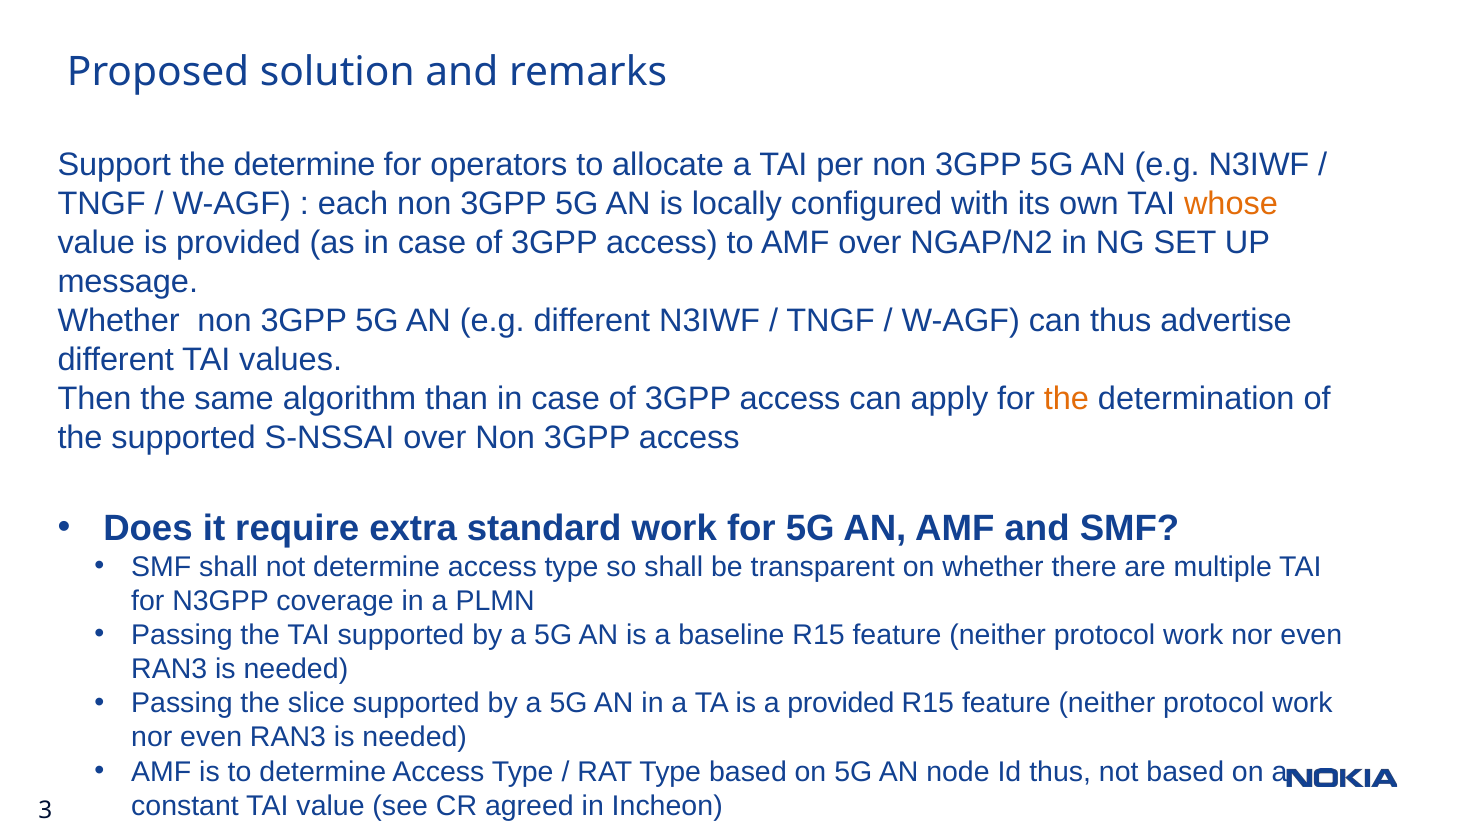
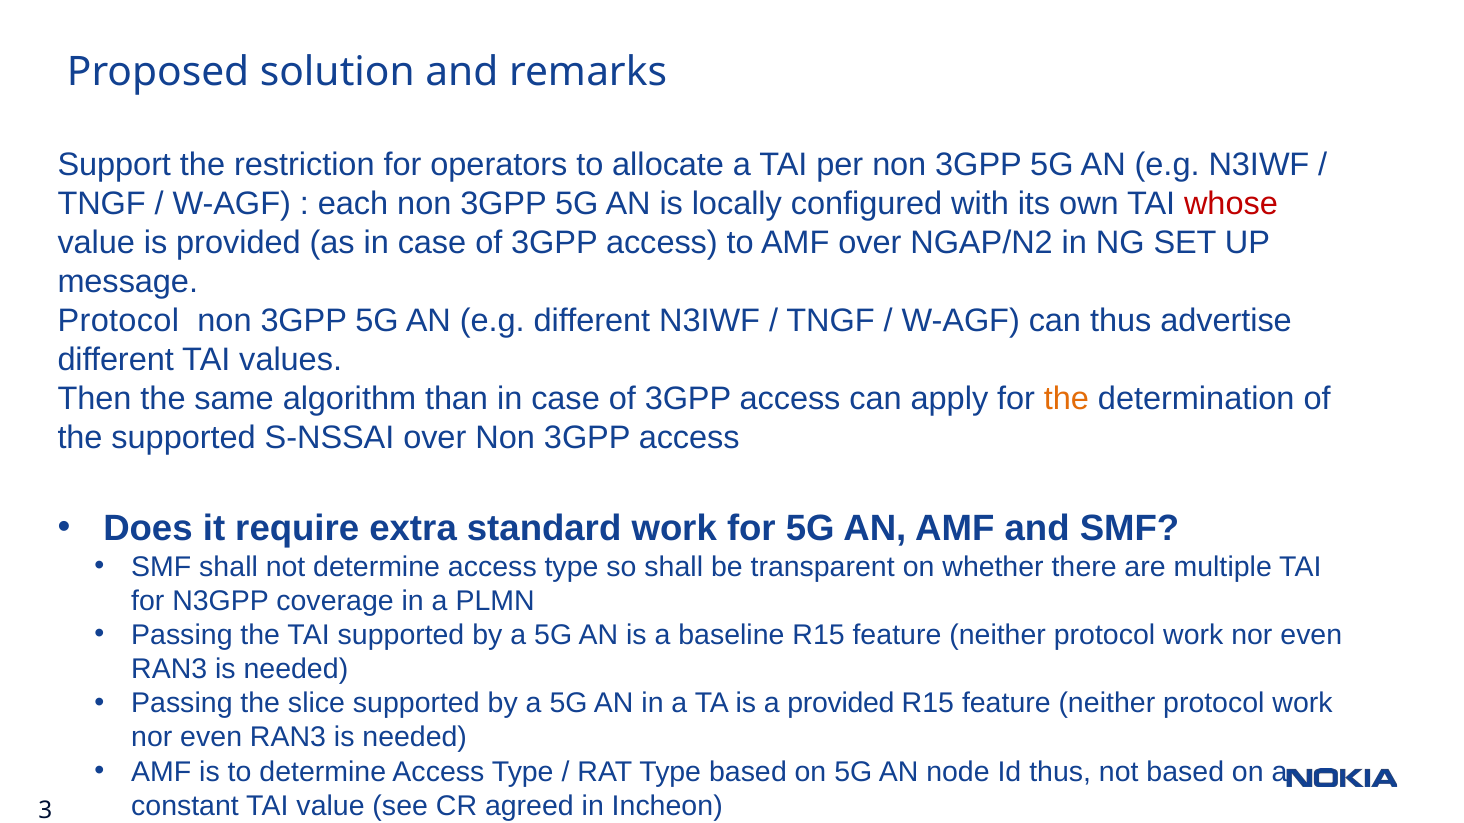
the determine: determine -> restriction
whose colour: orange -> red
Whether at (119, 321): Whether -> Protocol
